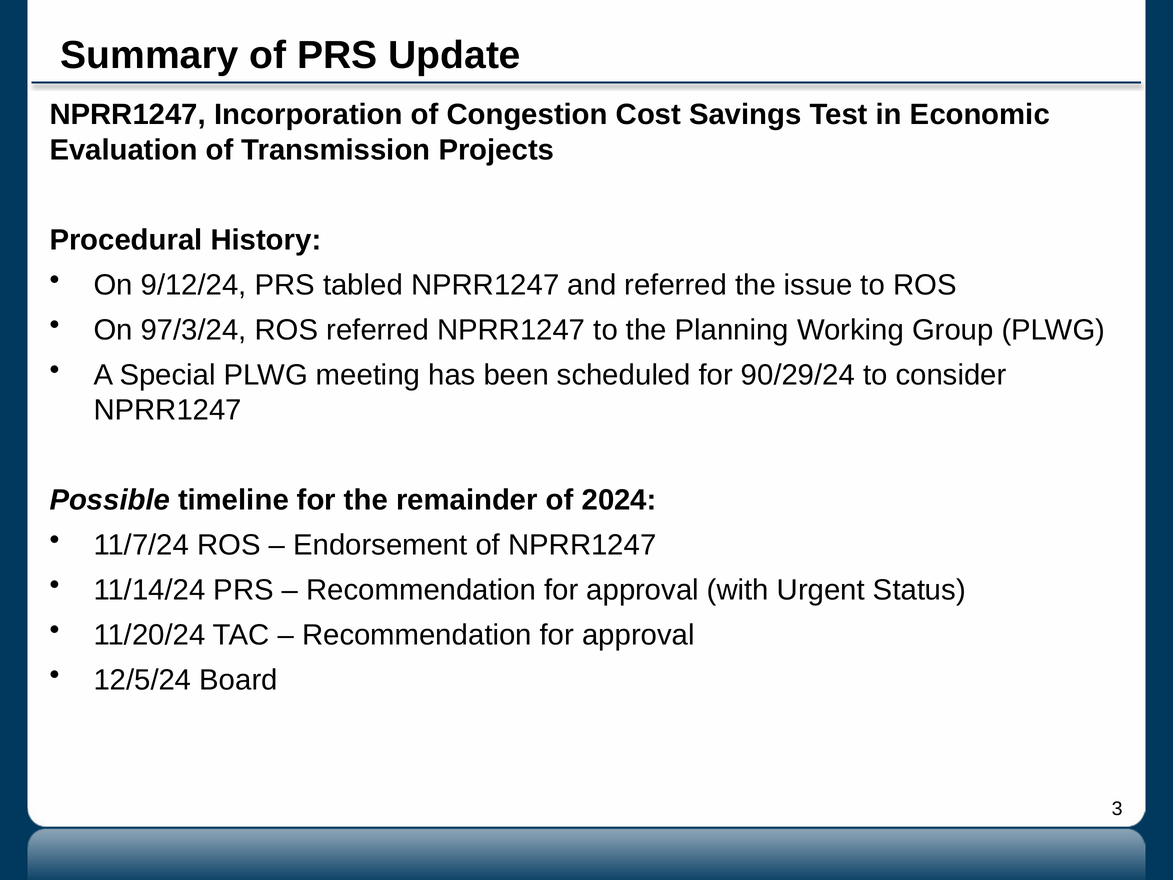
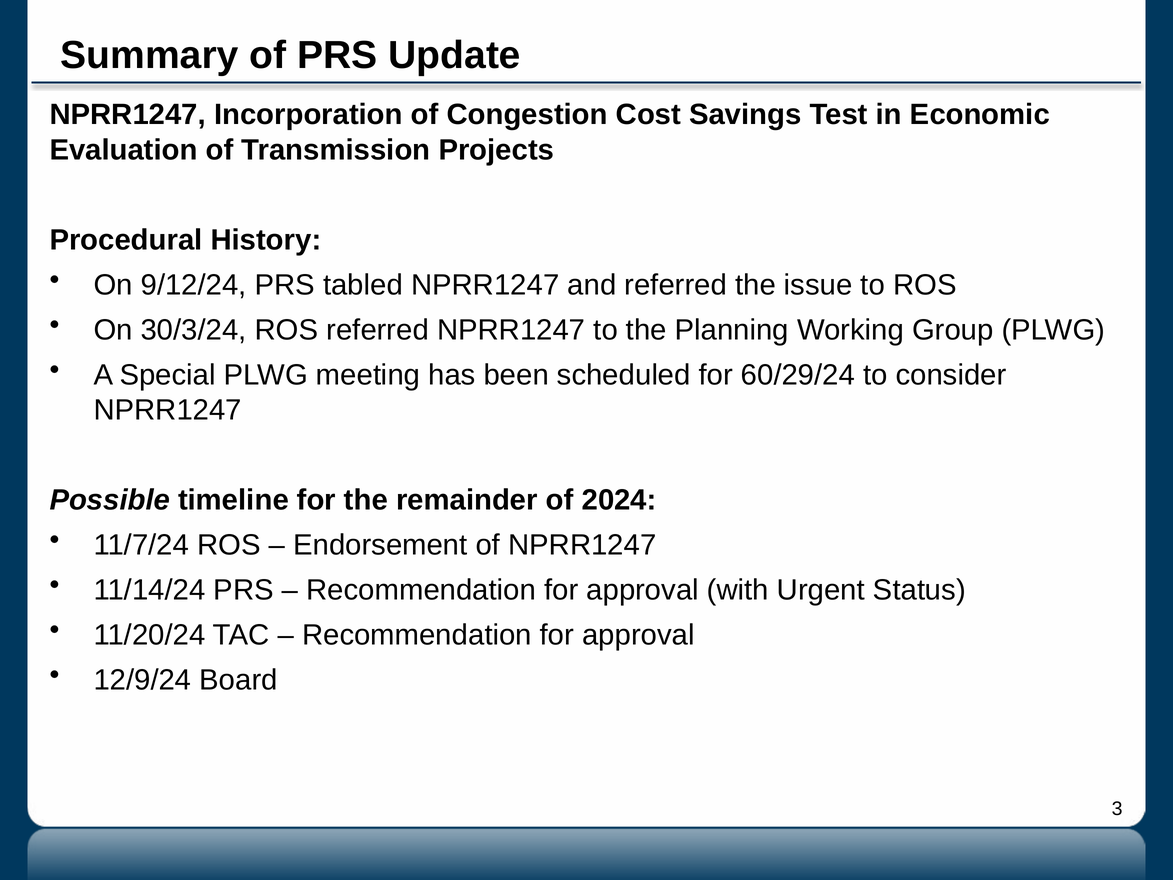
97/3/24: 97/3/24 -> 30/3/24
90/29/24: 90/29/24 -> 60/29/24
12/5/24: 12/5/24 -> 12/9/24
